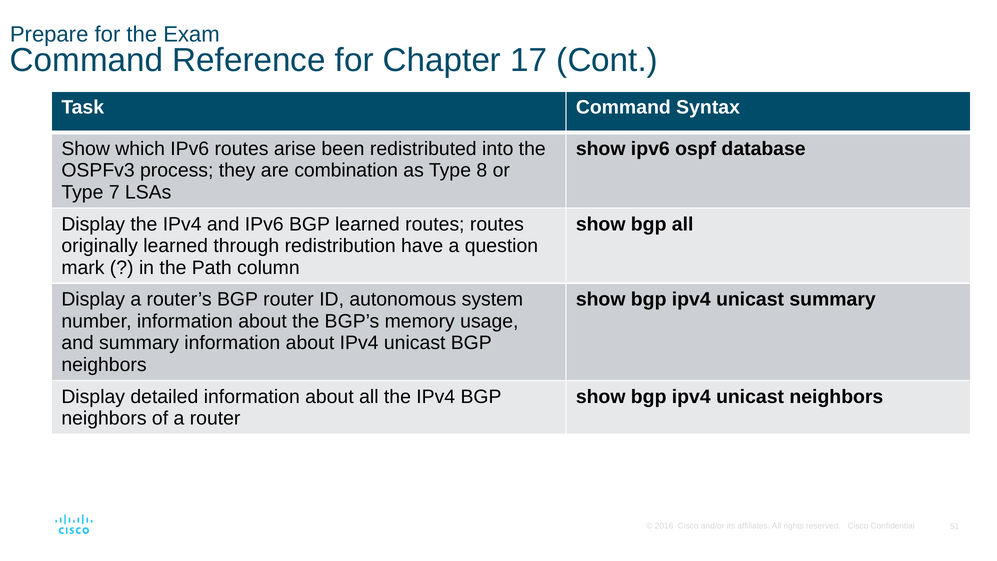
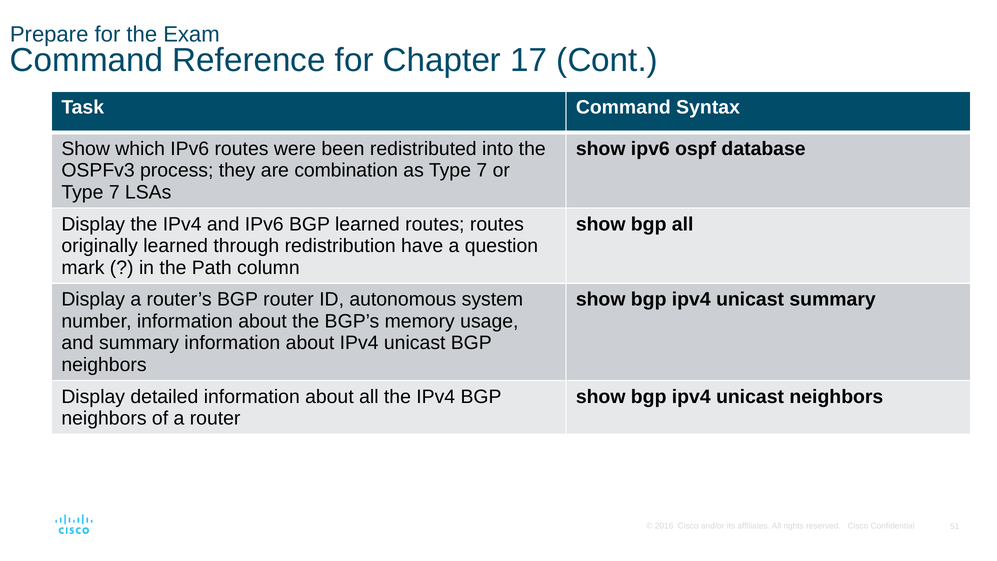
arise: arise -> were
as Type 8: 8 -> 7
